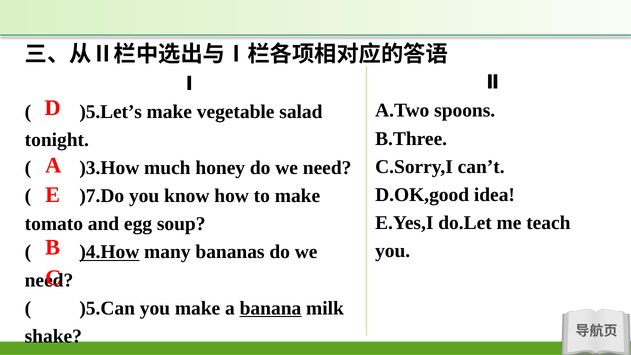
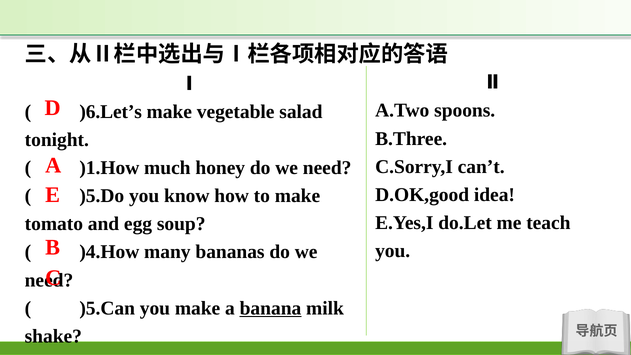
)5.Let’s: )5.Let’s -> )6.Let’s
)3.How: )3.How -> )1.How
)7.Do: )7.Do -> )5.Do
)4.How underline: present -> none
